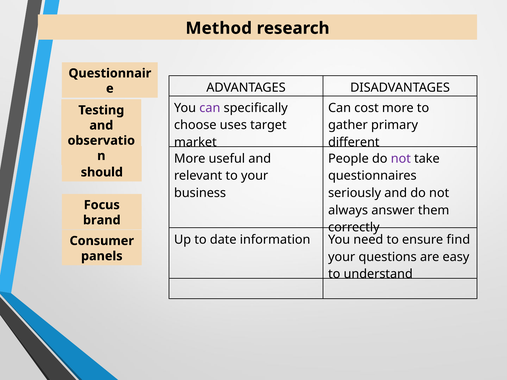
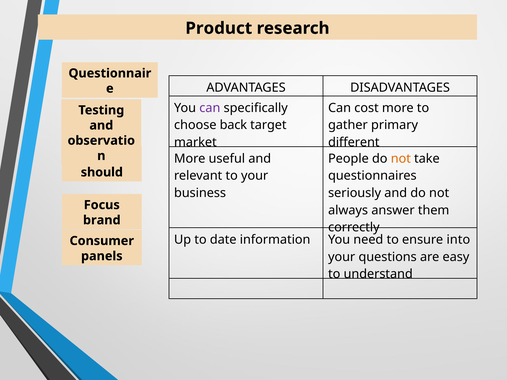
Method: Method -> Product
uses: uses -> back
not at (401, 159) colour: purple -> orange
find: find -> into
